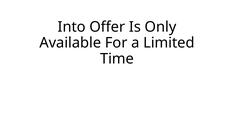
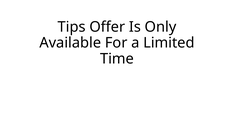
Into: Into -> Tips
